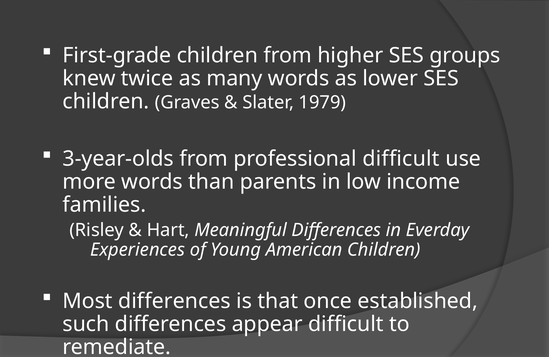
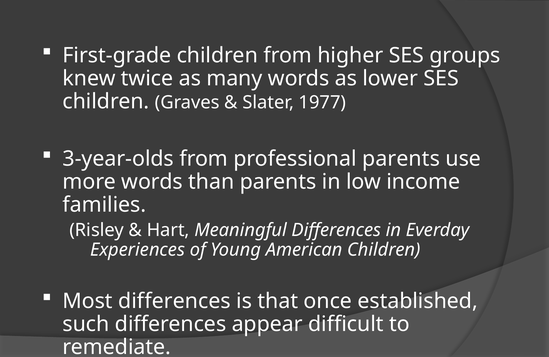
1979: 1979 -> 1977
professional difficult: difficult -> parents
